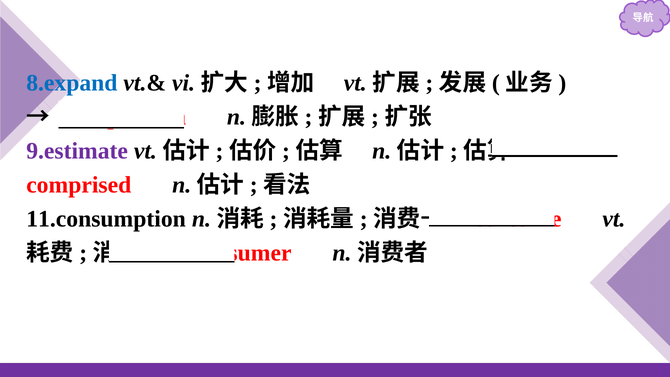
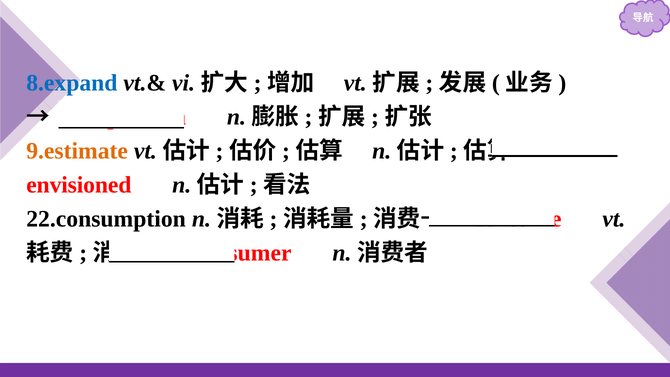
9.estimate colour: purple -> orange
comprised: comprised -> envisioned
11.consumption: 11.consumption -> 22.consumption
